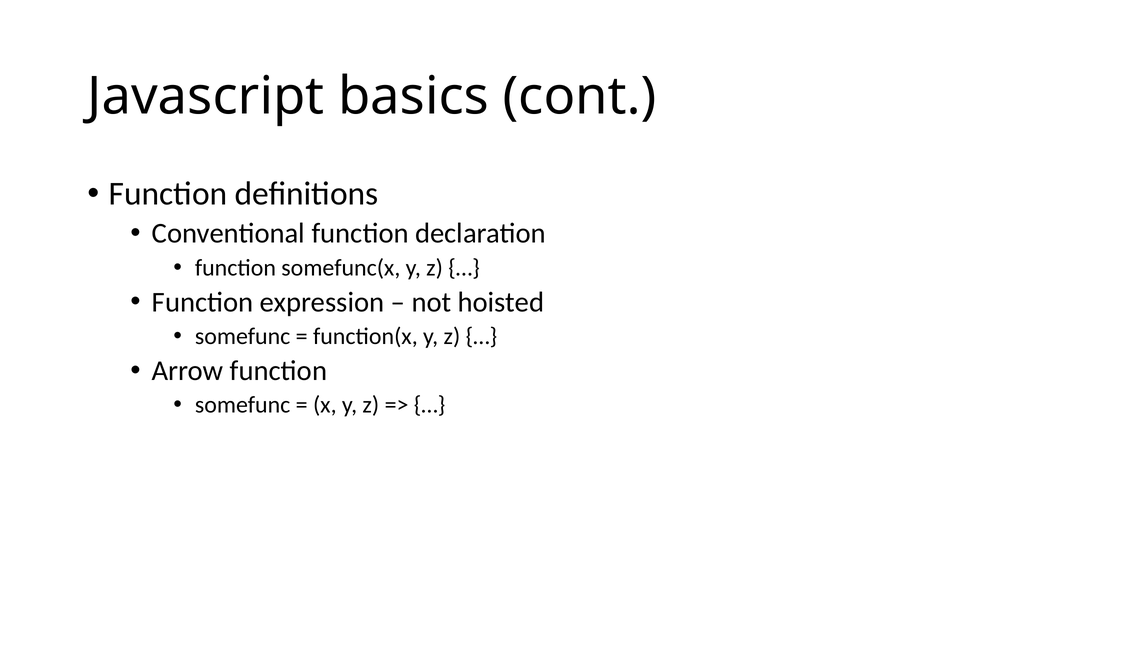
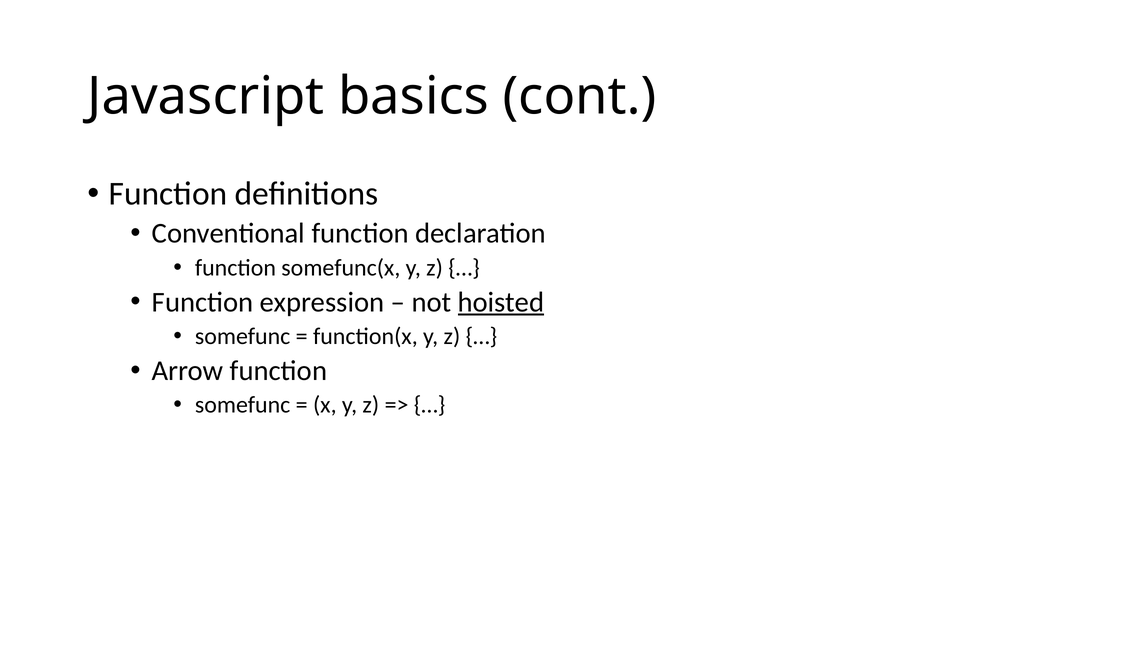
hoisted underline: none -> present
